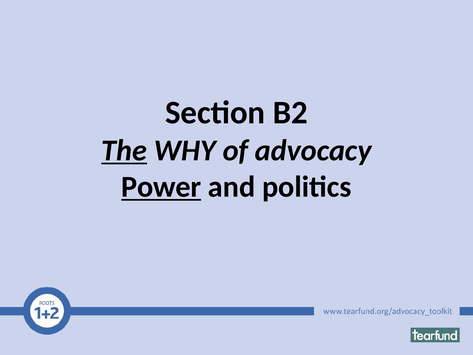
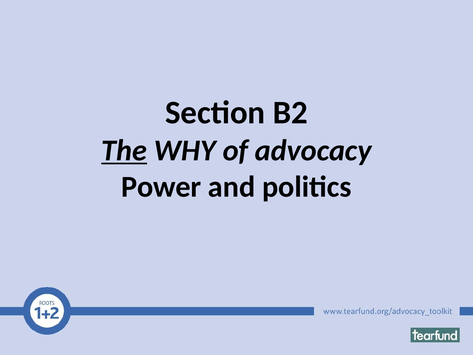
Power underline: present -> none
